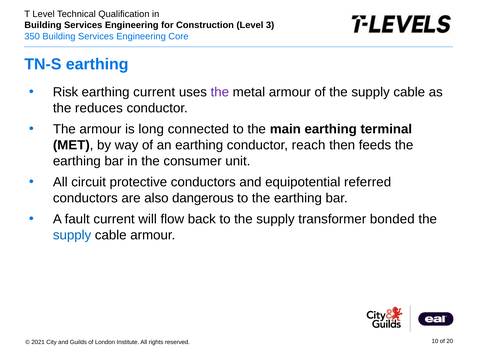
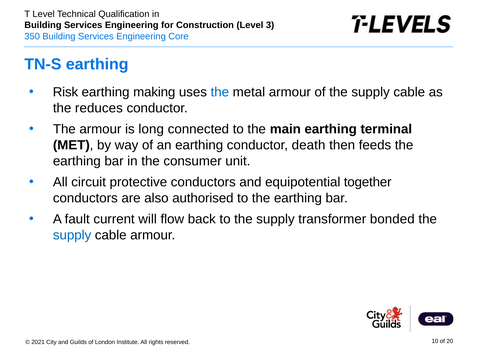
earthing current: current -> making
the at (220, 92) colour: purple -> blue
reach: reach -> death
referred: referred -> together
dangerous: dangerous -> authorised
